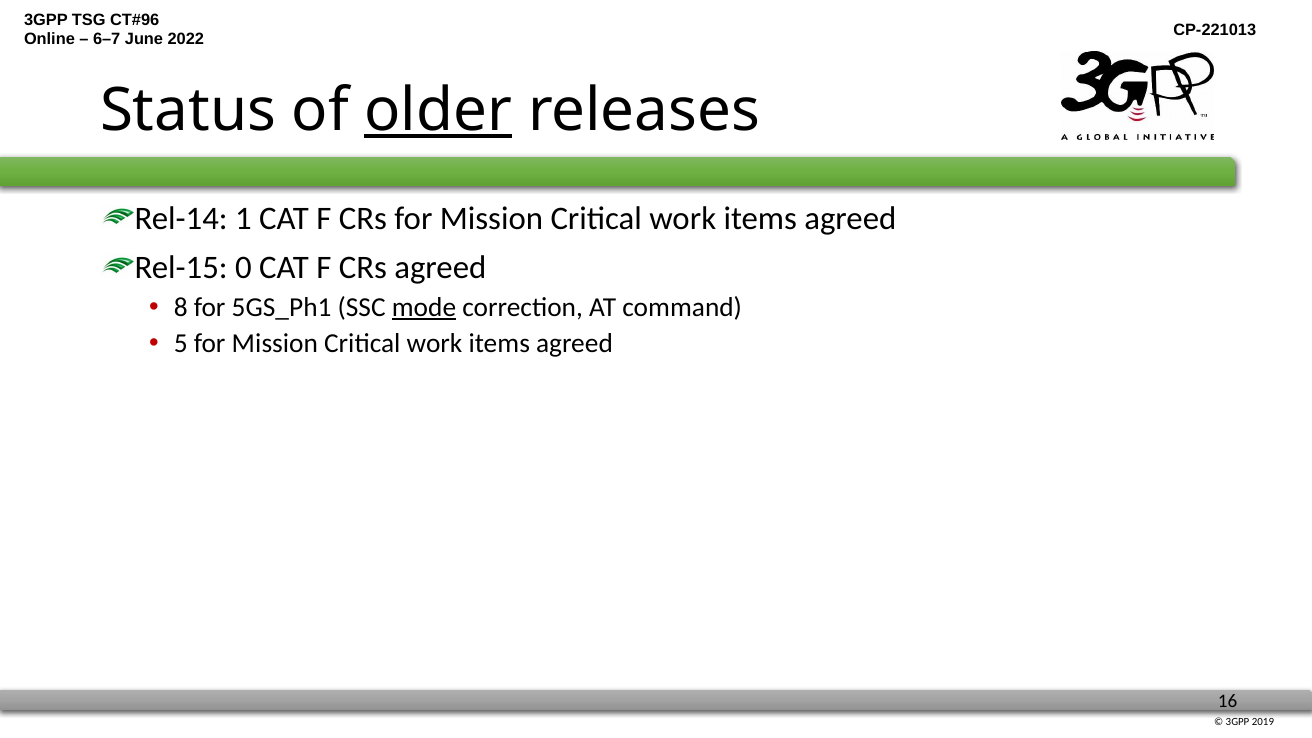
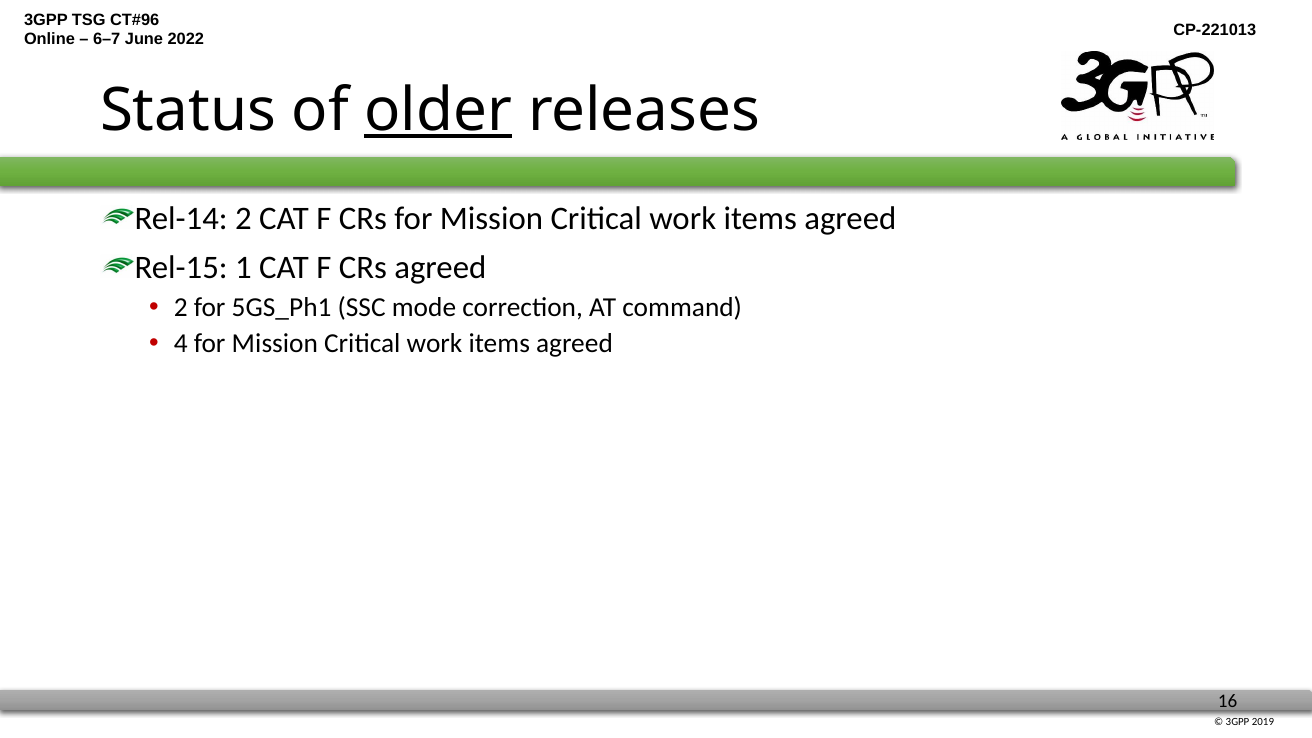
Rel-14 1: 1 -> 2
0: 0 -> 1
8 at (181, 307): 8 -> 2
mode underline: present -> none
5: 5 -> 4
